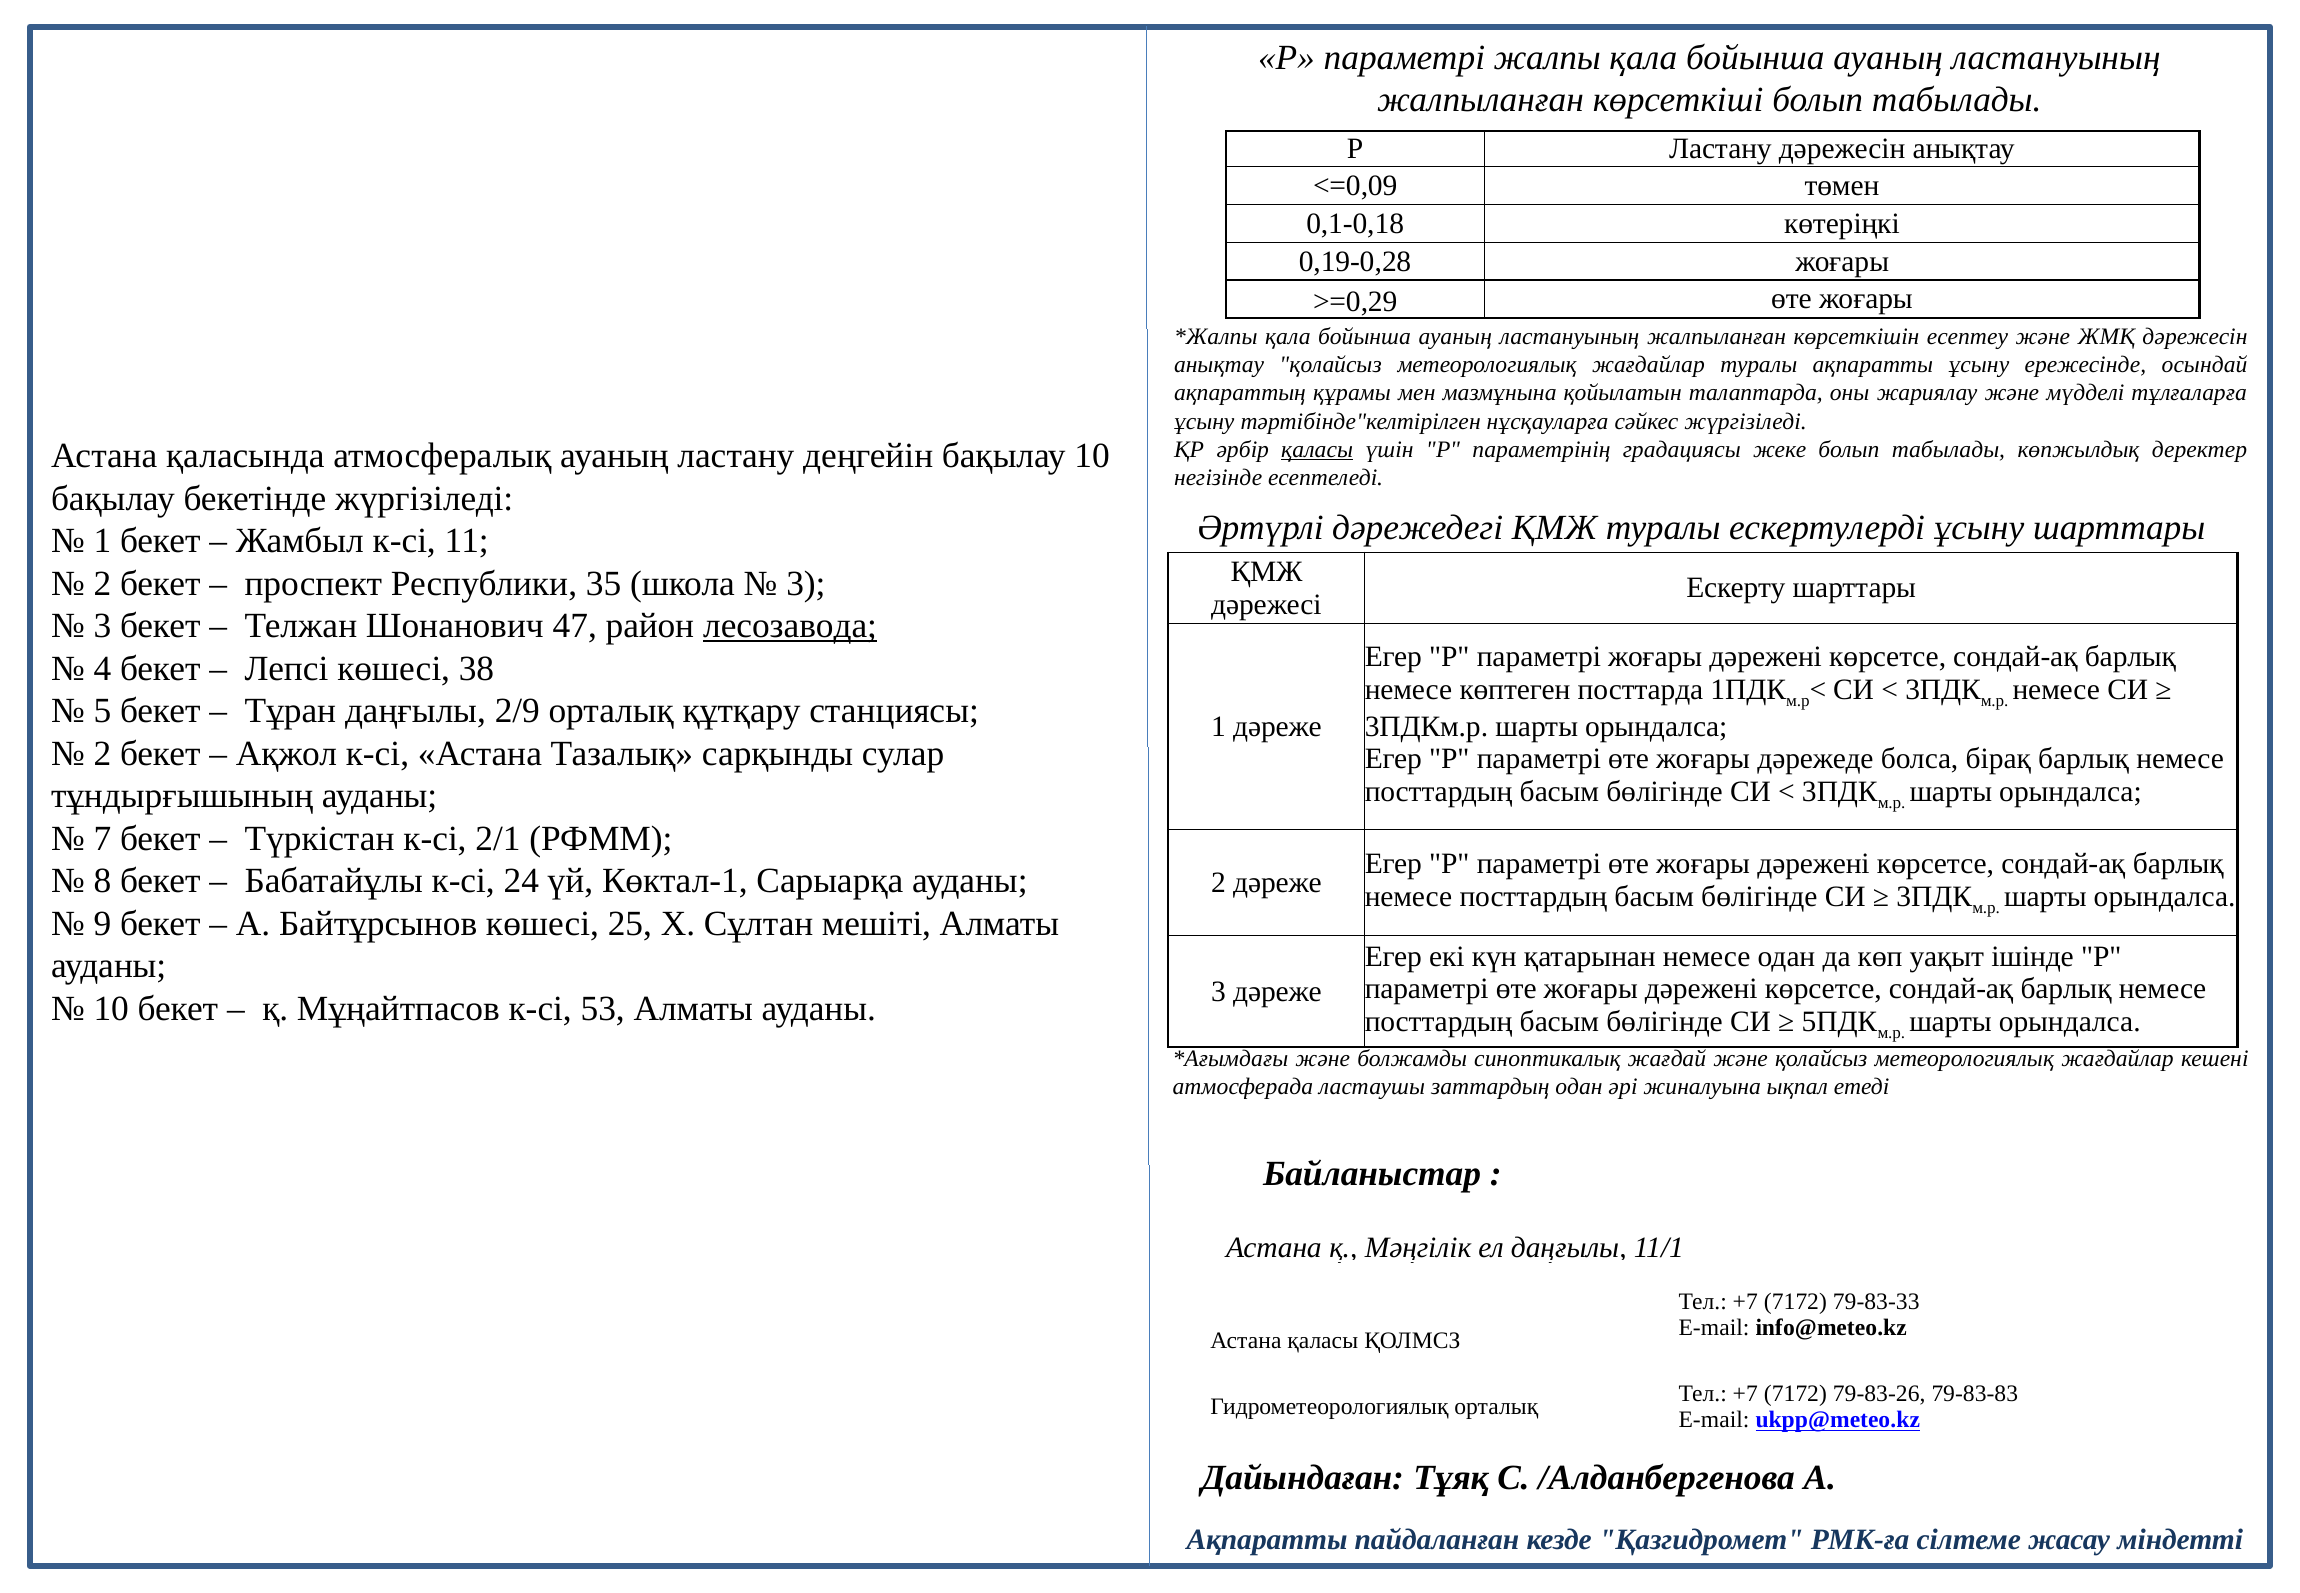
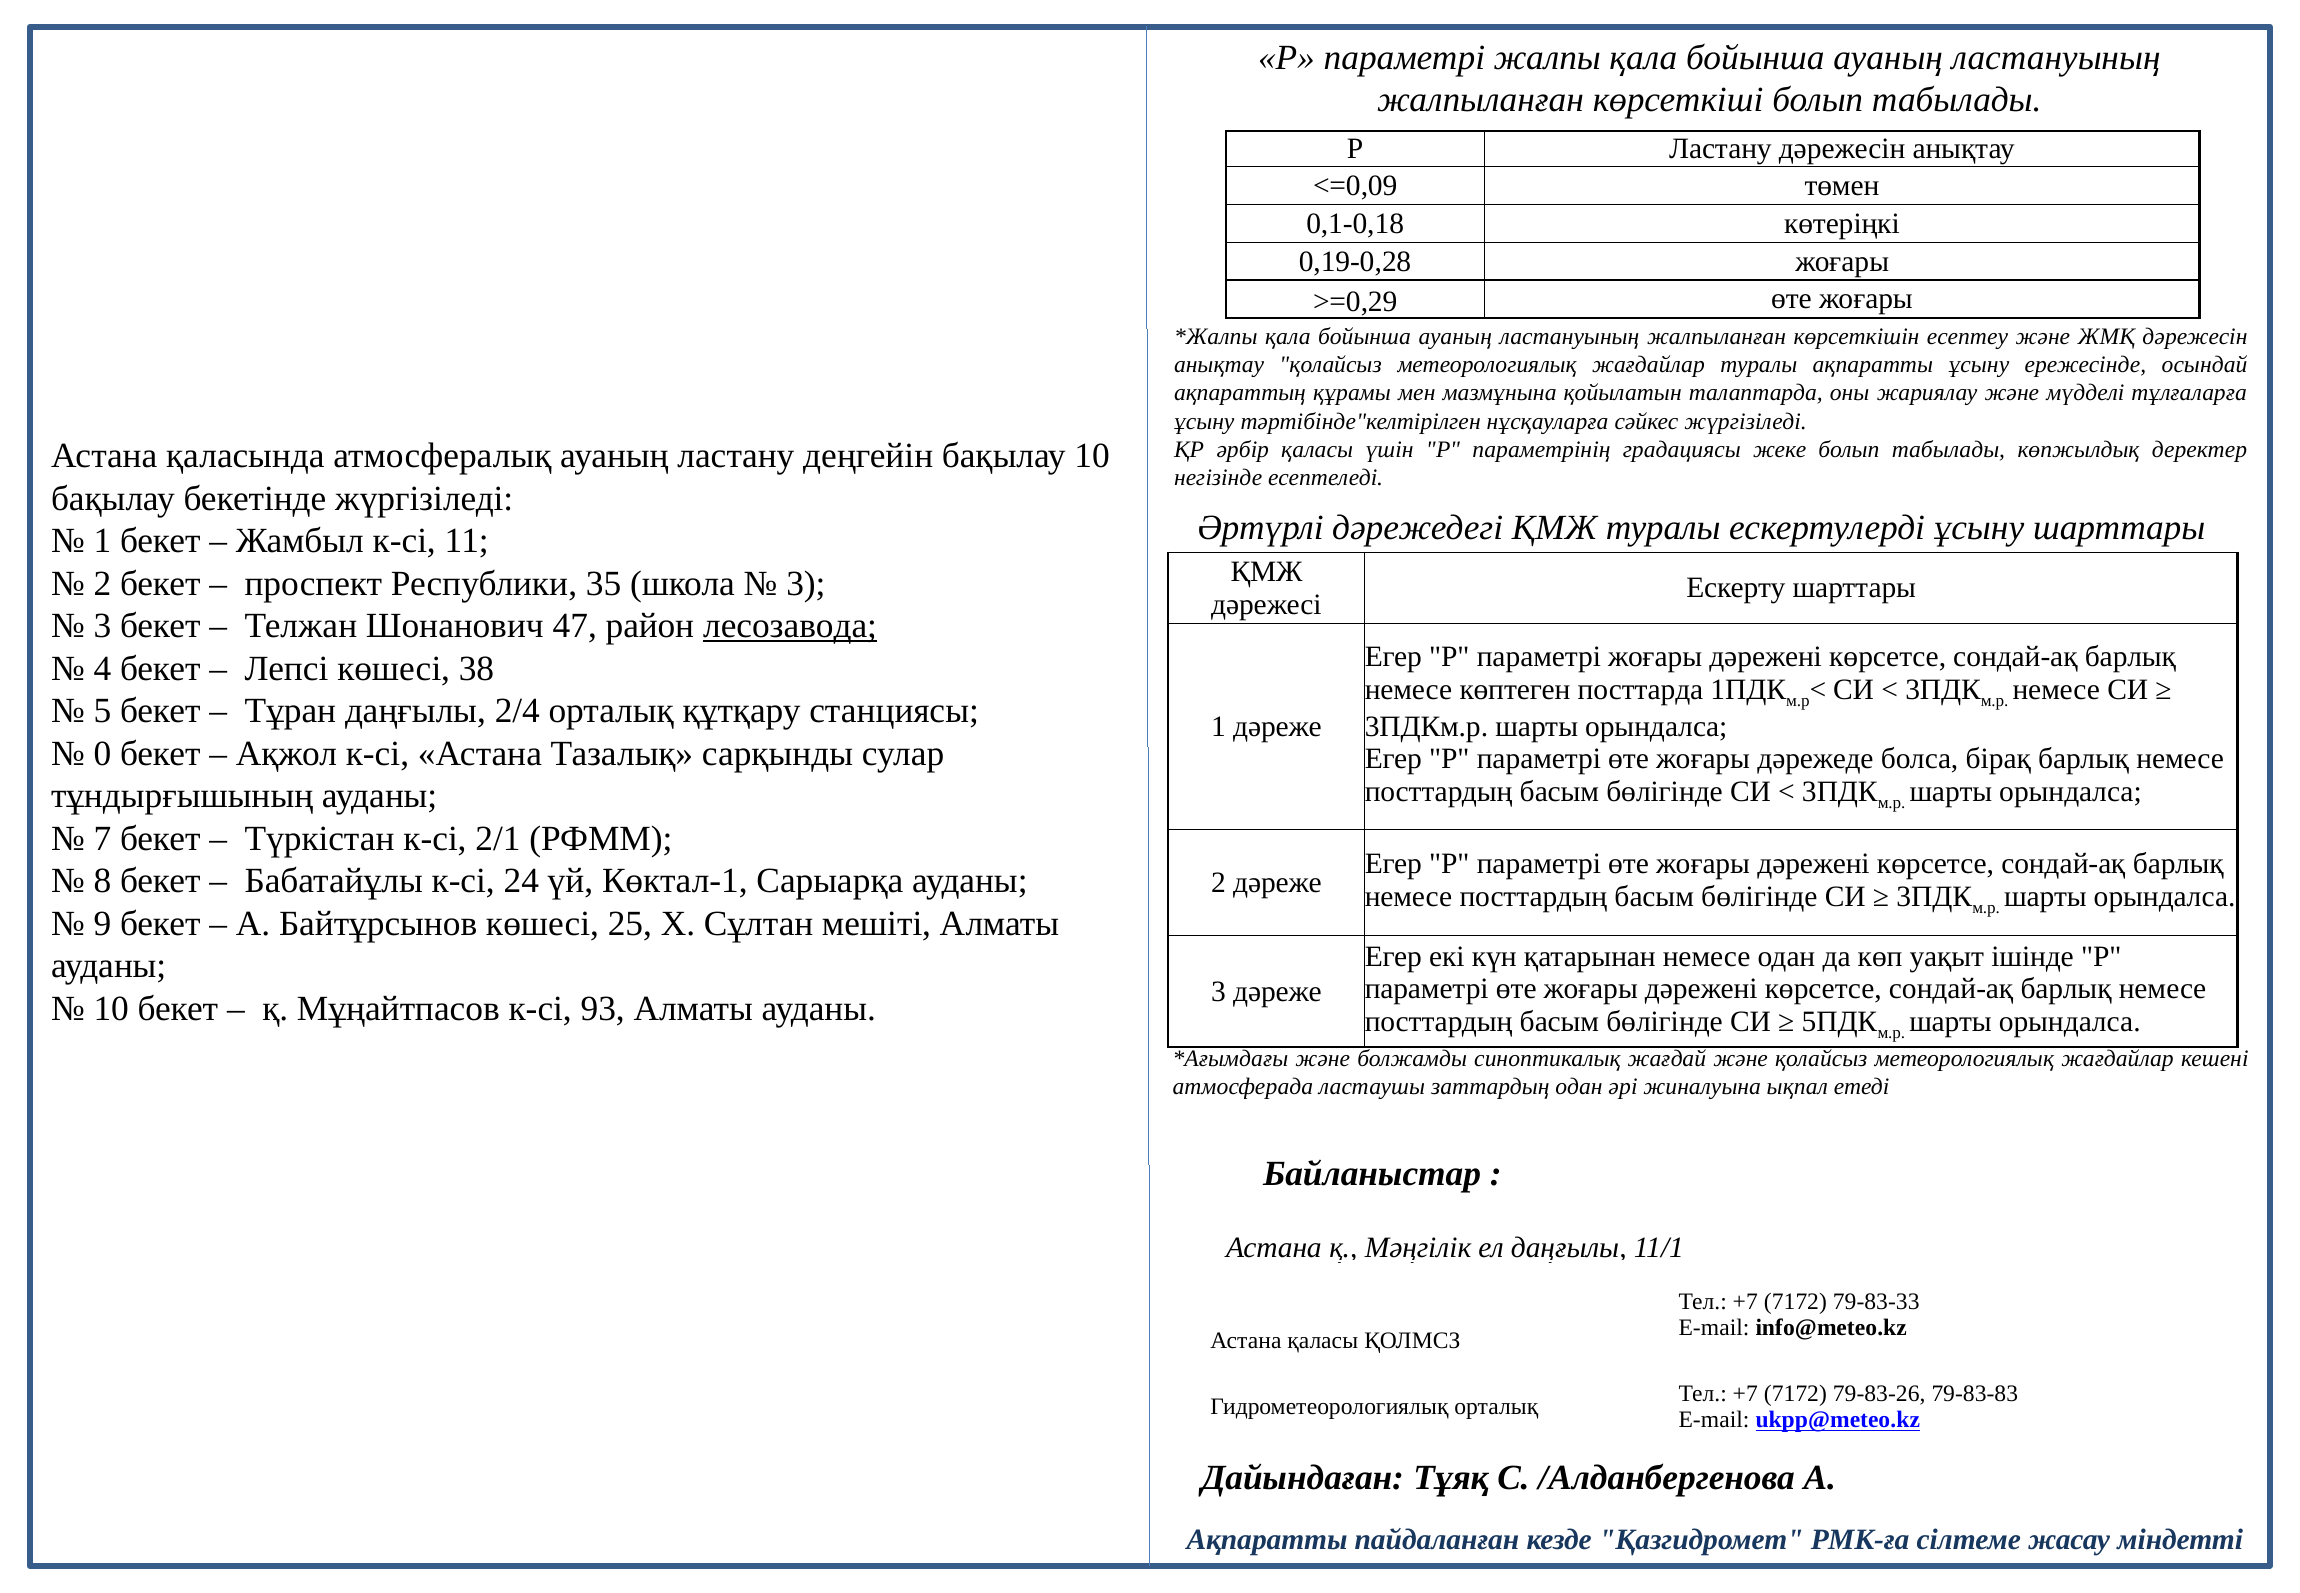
қаласы at (1317, 449) underline: present -> none
2/9: 2/9 -> 2/4
2 at (102, 753): 2 -> 0
53: 53 -> 93
